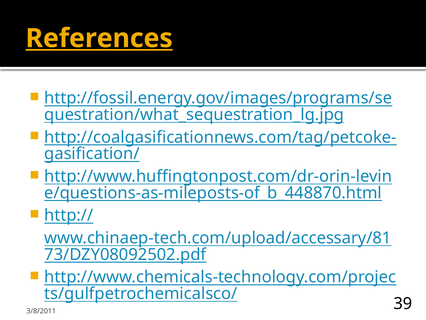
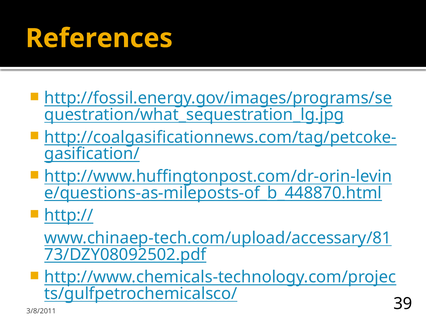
References underline: present -> none
